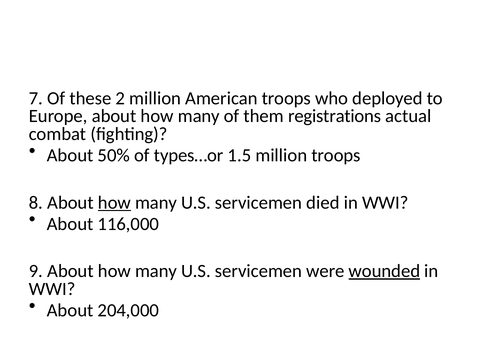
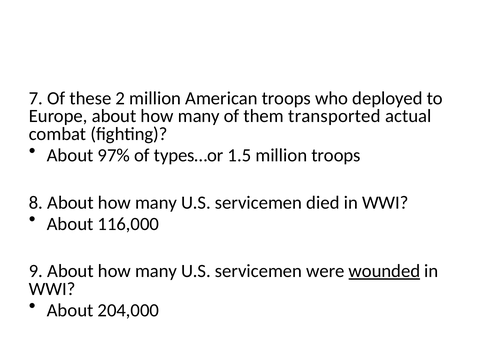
registrations: registrations -> transported
50%: 50% -> 97%
how at (114, 203) underline: present -> none
